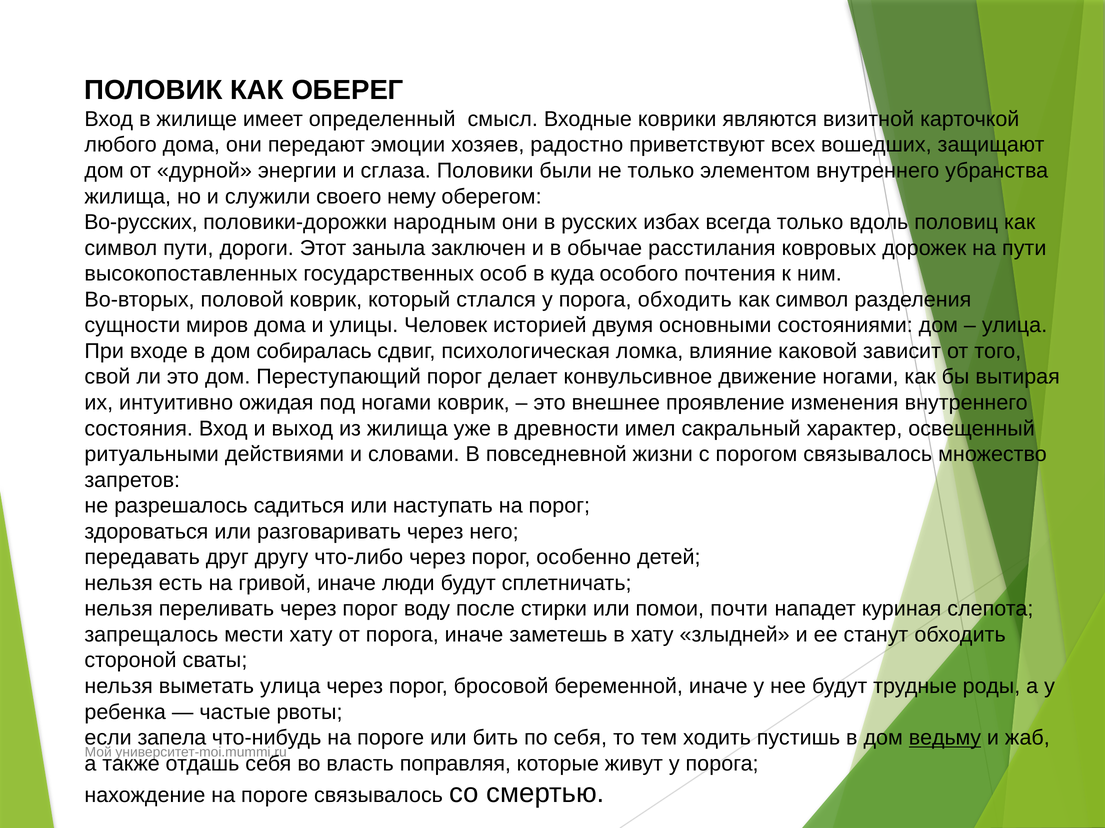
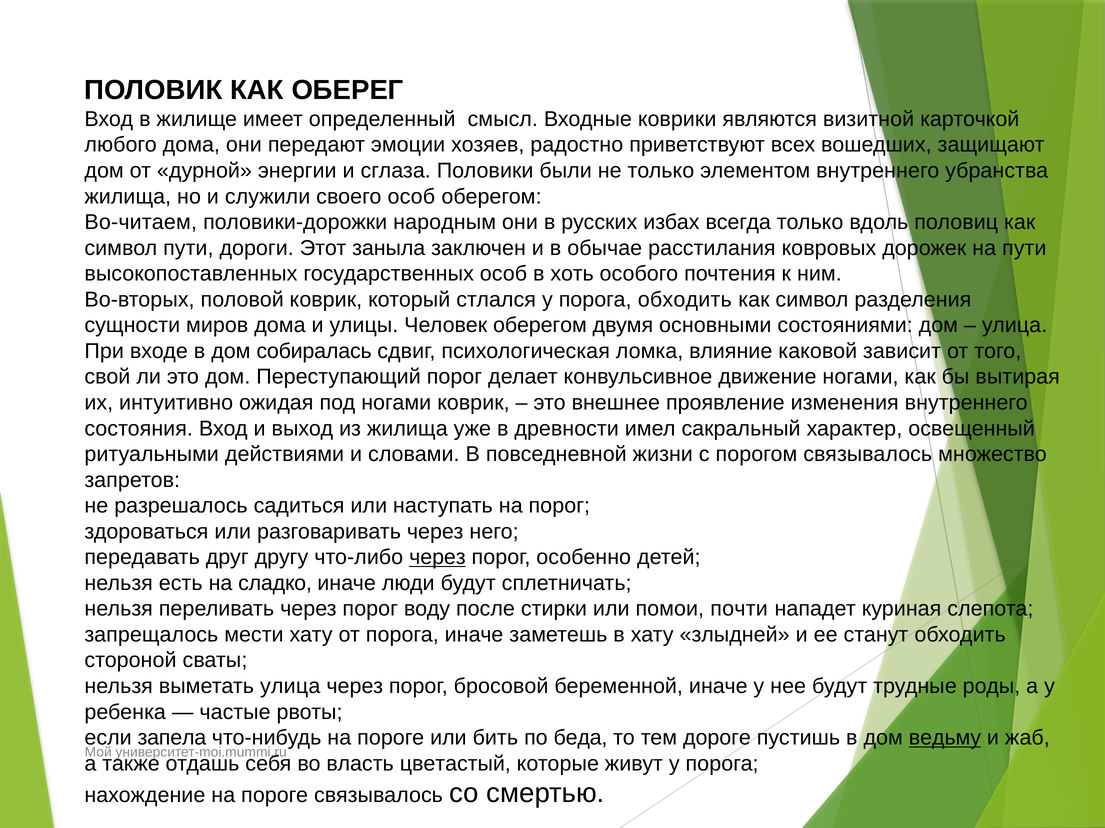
своего нему: нему -> особ
Во-русских: Во-русских -> Во-читаем
куда: куда -> хоть
Человек историей: историей -> оберегом
через at (437, 558) underline: none -> present
гривой: гривой -> сладко
по себя: себя -> беда
ходить: ходить -> дороге
поправляя: поправляя -> цветастый
